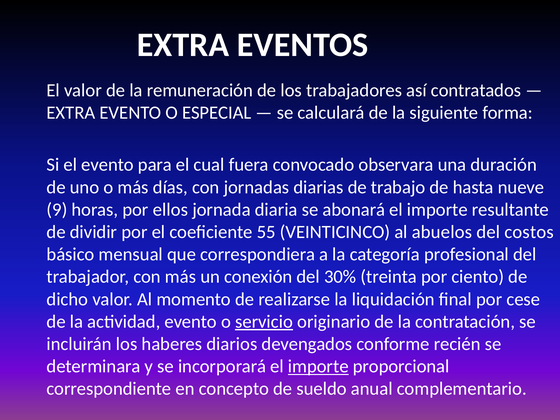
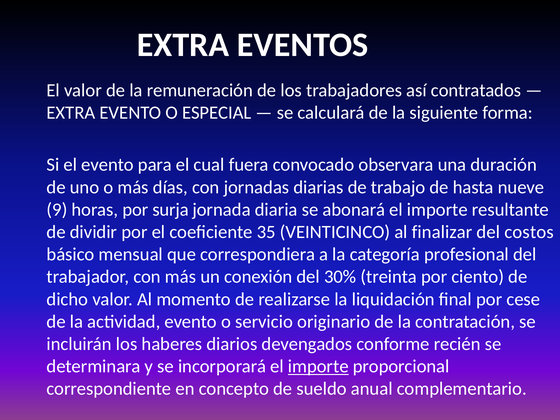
ellos: ellos -> surja
55: 55 -> 35
abuelos: abuelos -> finalizar
servicio underline: present -> none
